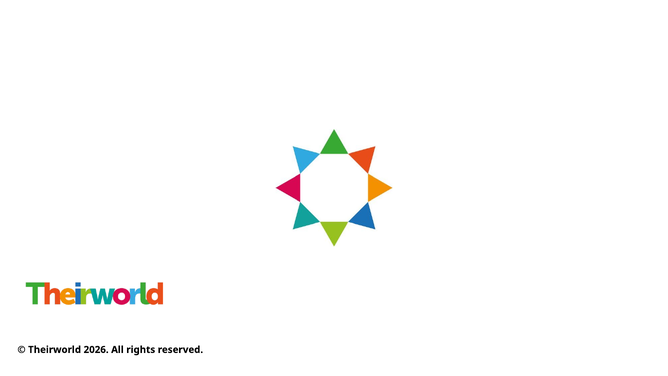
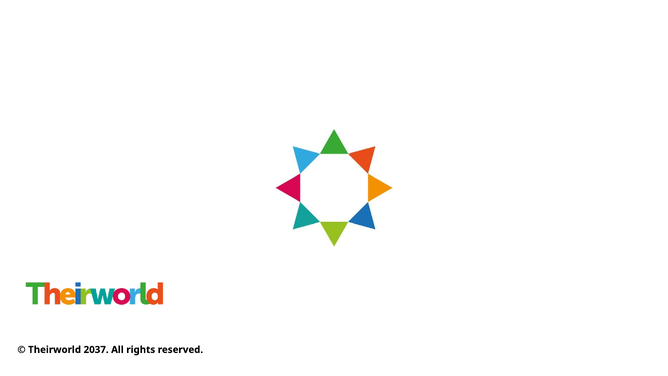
2026: 2026 -> 2037
